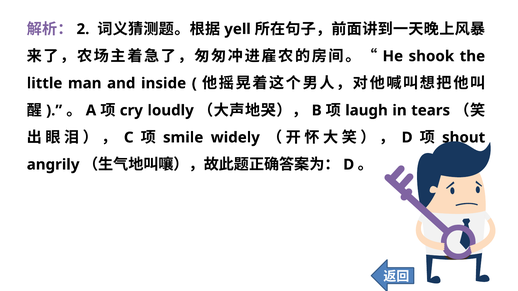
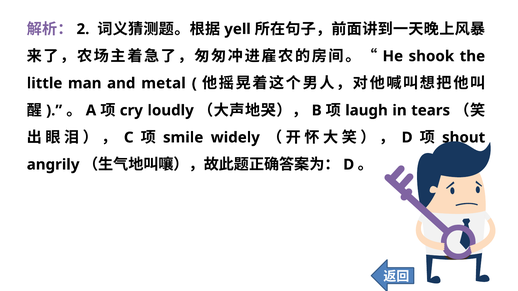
inside: inside -> metal
